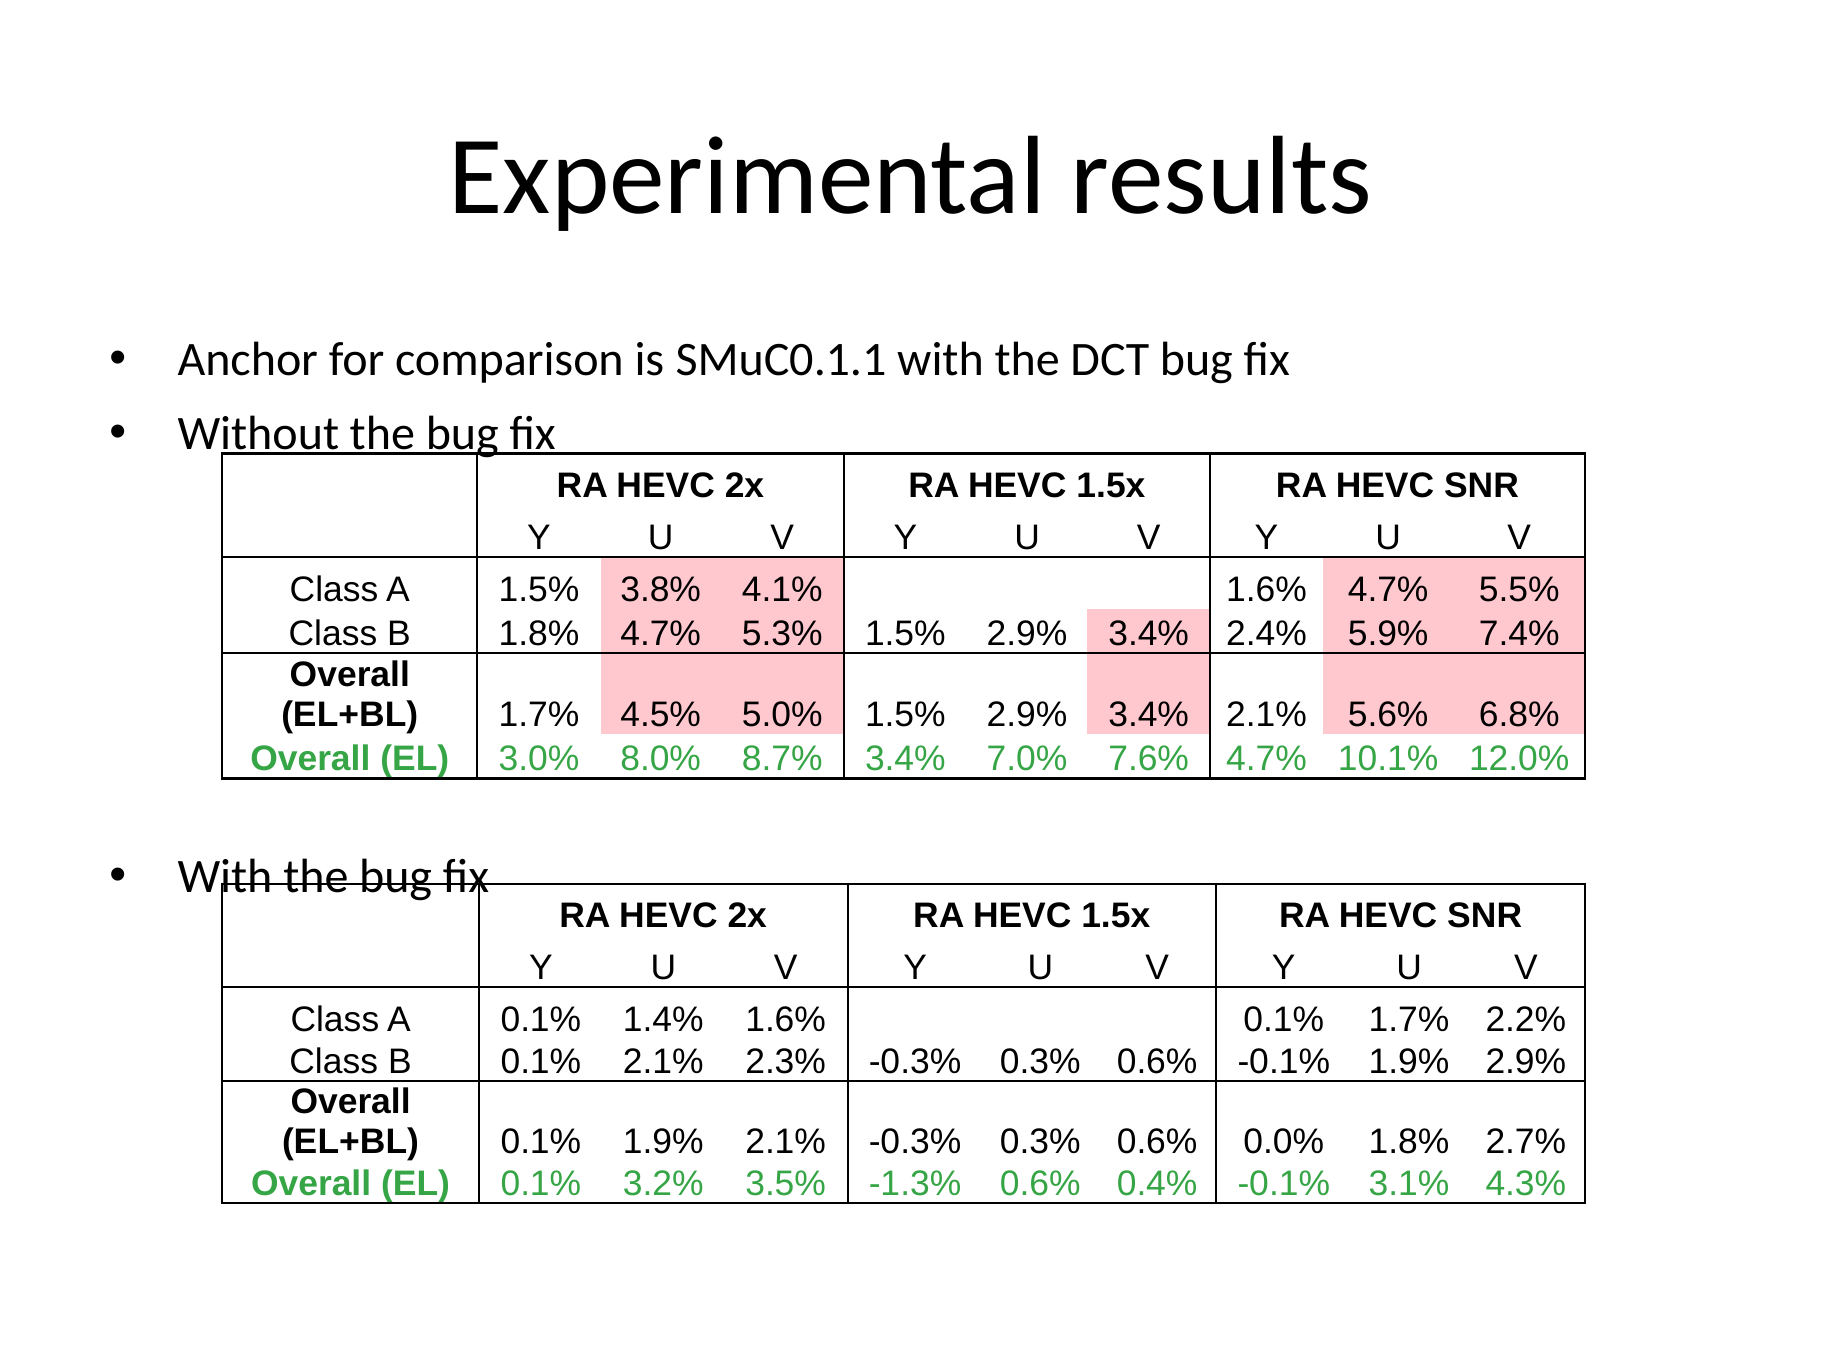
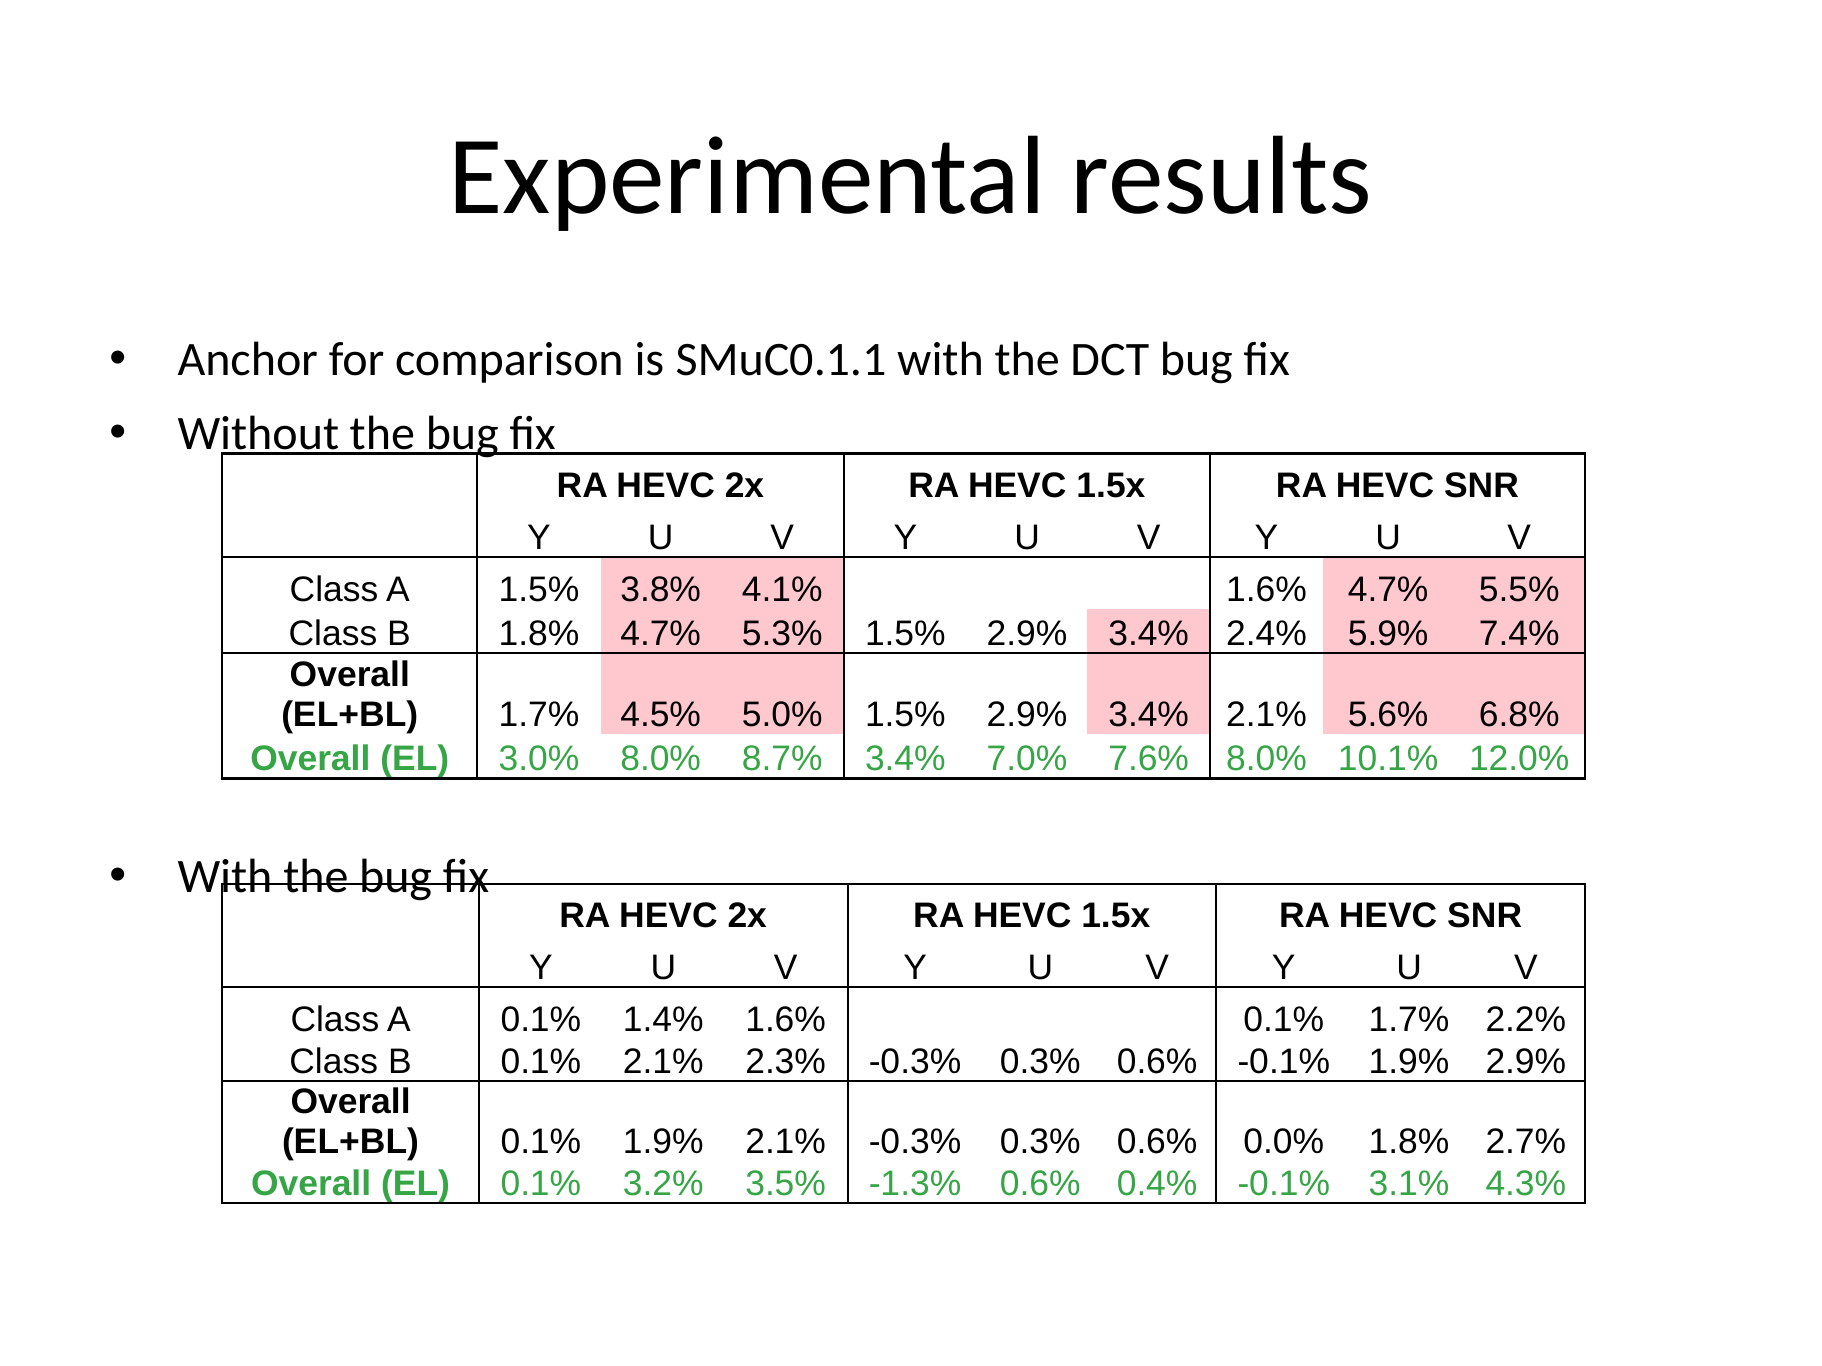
7.6% 4.7%: 4.7% -> 8.0%
